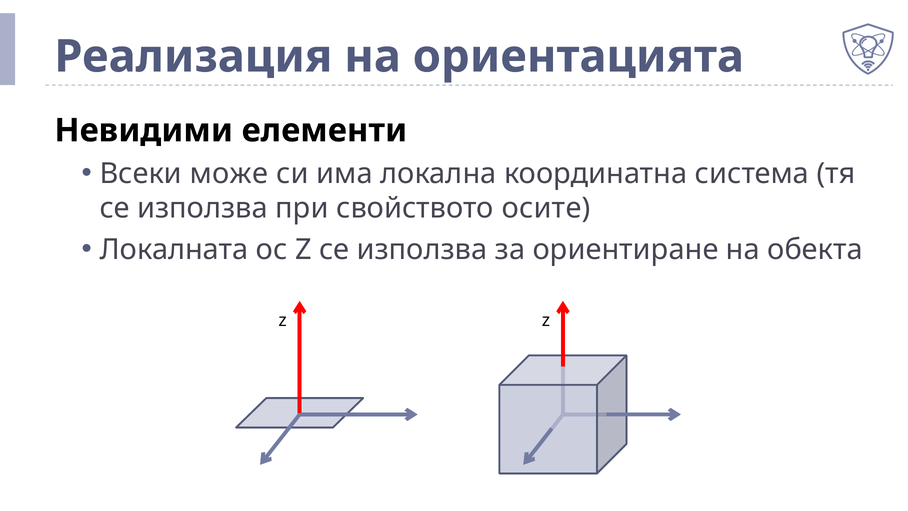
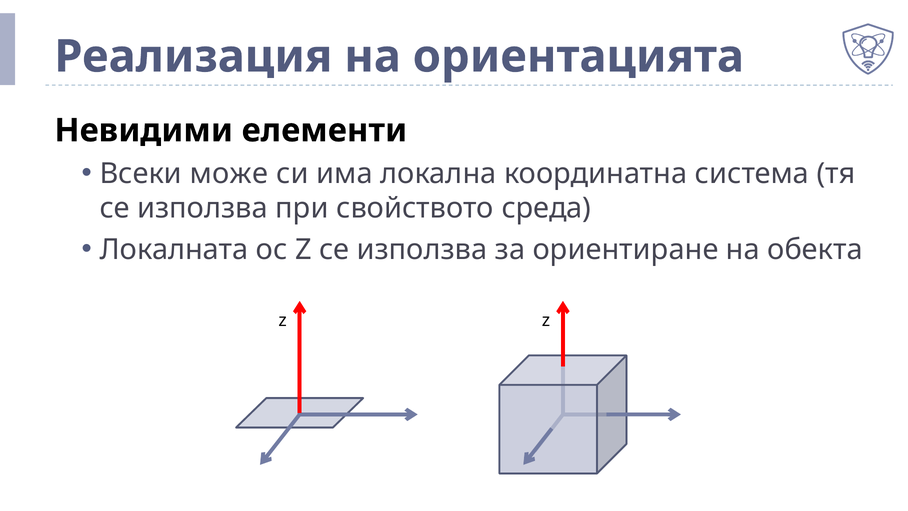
осите: осите -> среда
